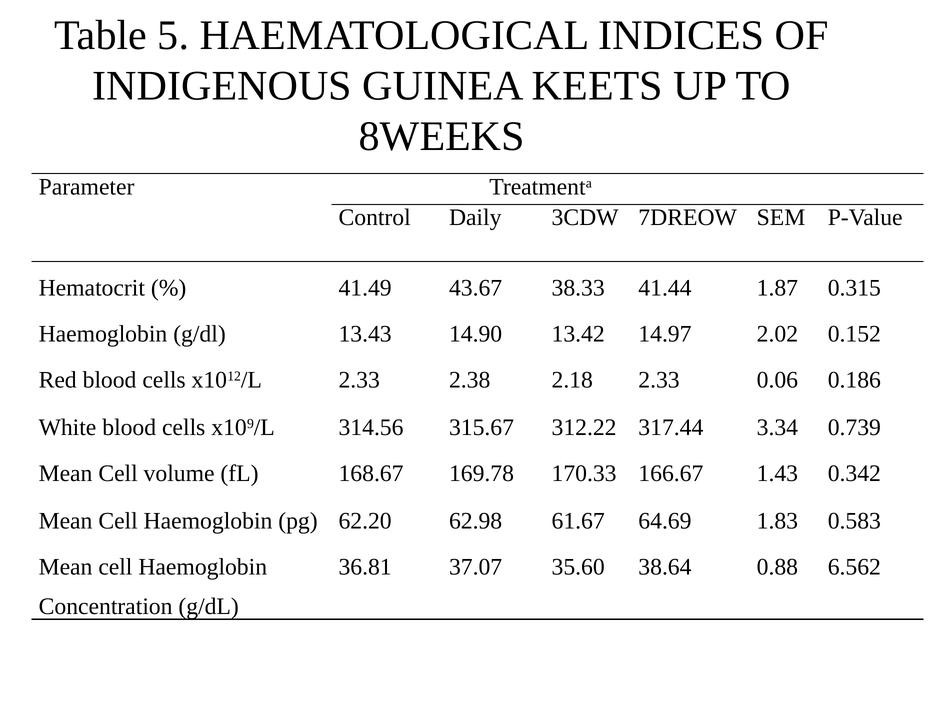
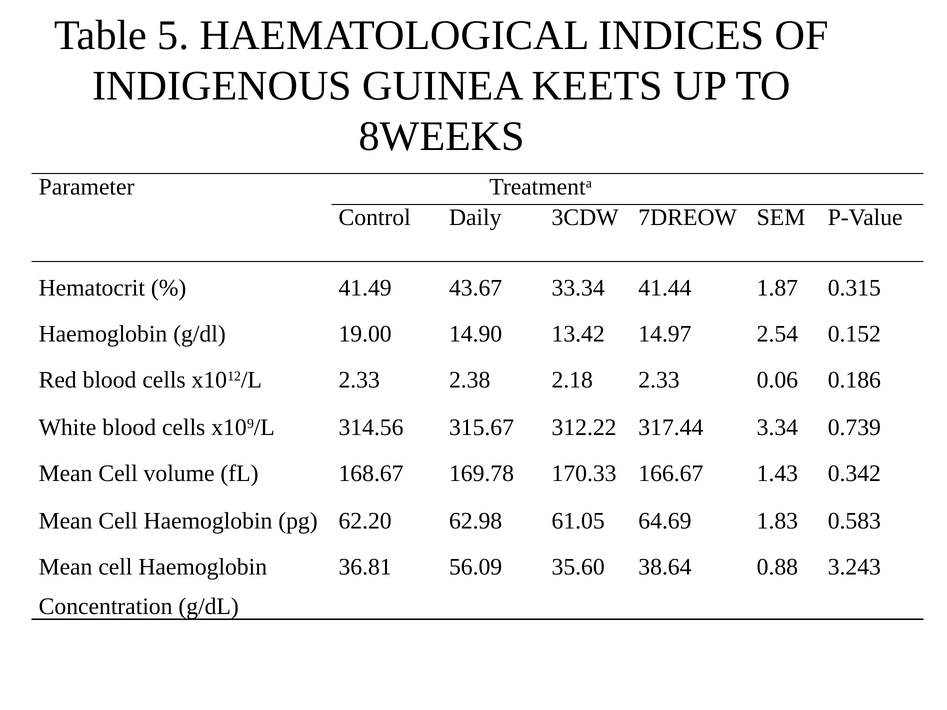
38.33: 38.33 -> 33.34
13.43: 13.43 -> 19.00
2.02: 2.02 -> 2.54
61.67: 61.67 -> 61.05
37.07: 37.07 -> 56.09
6.562: 6.562 -> 3.243
